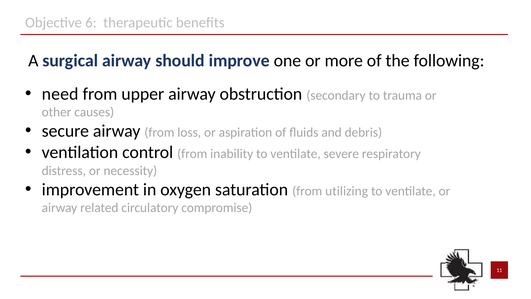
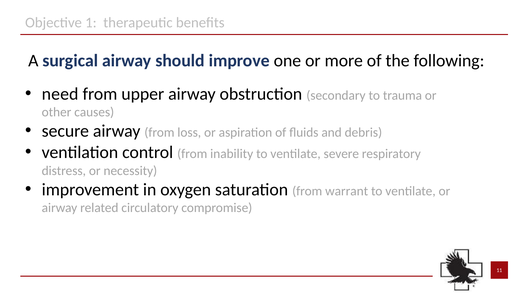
6: 6 -> 1
utilizing: utilizing -> warrant
